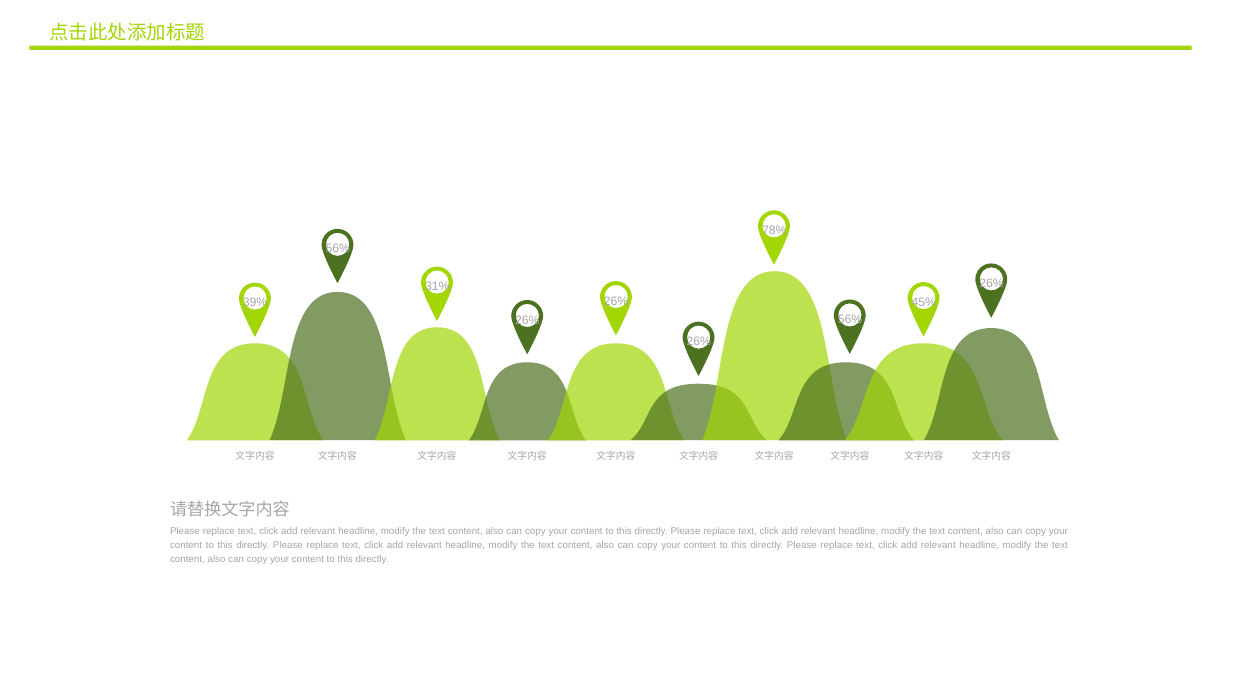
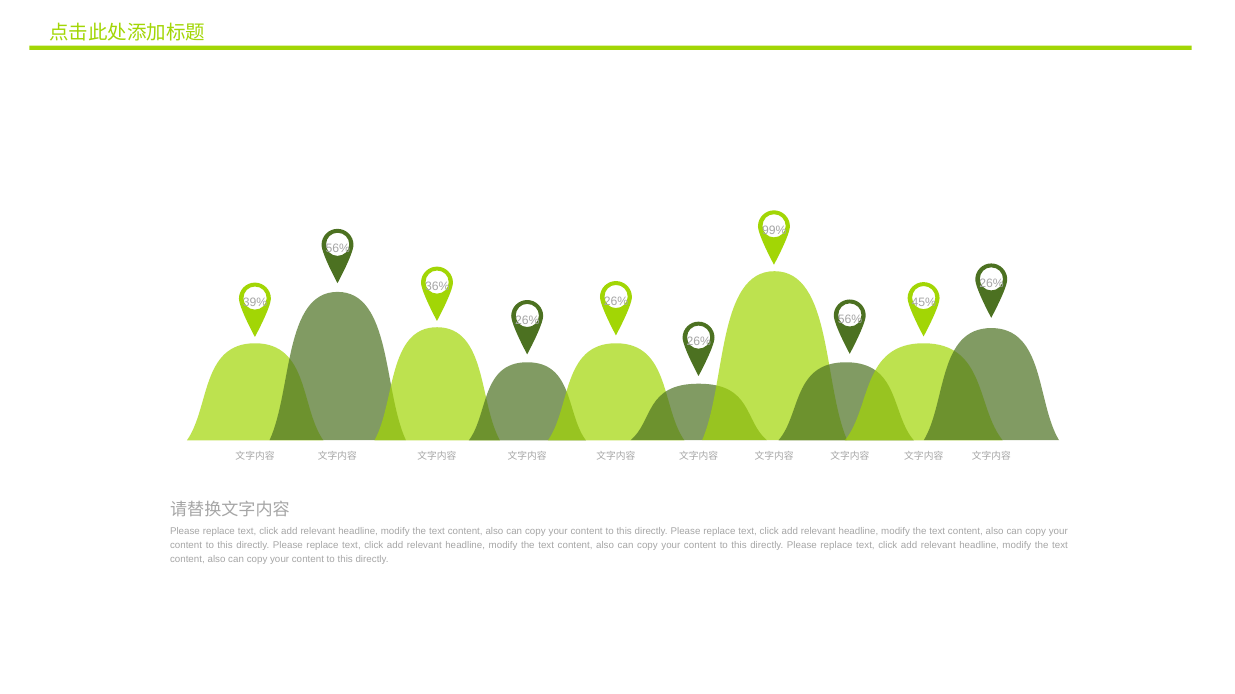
78%: 78% -> 99%
31%: 31% -> 36%
